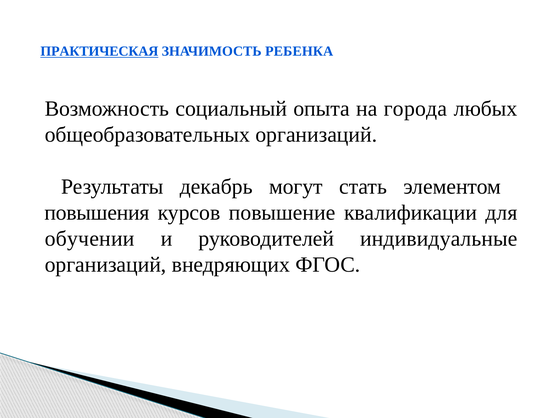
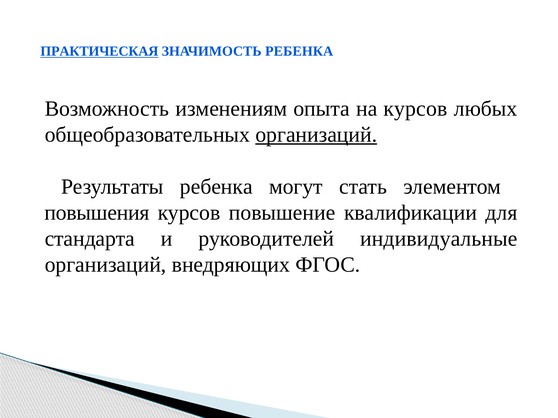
социальный: социальный -> изменениям
на города: города -> курсов
организаций at (316, 135) underline: none -> present
Результаты декабрь: декабрь -> ребенка
обучении: обучении -> стандарта
